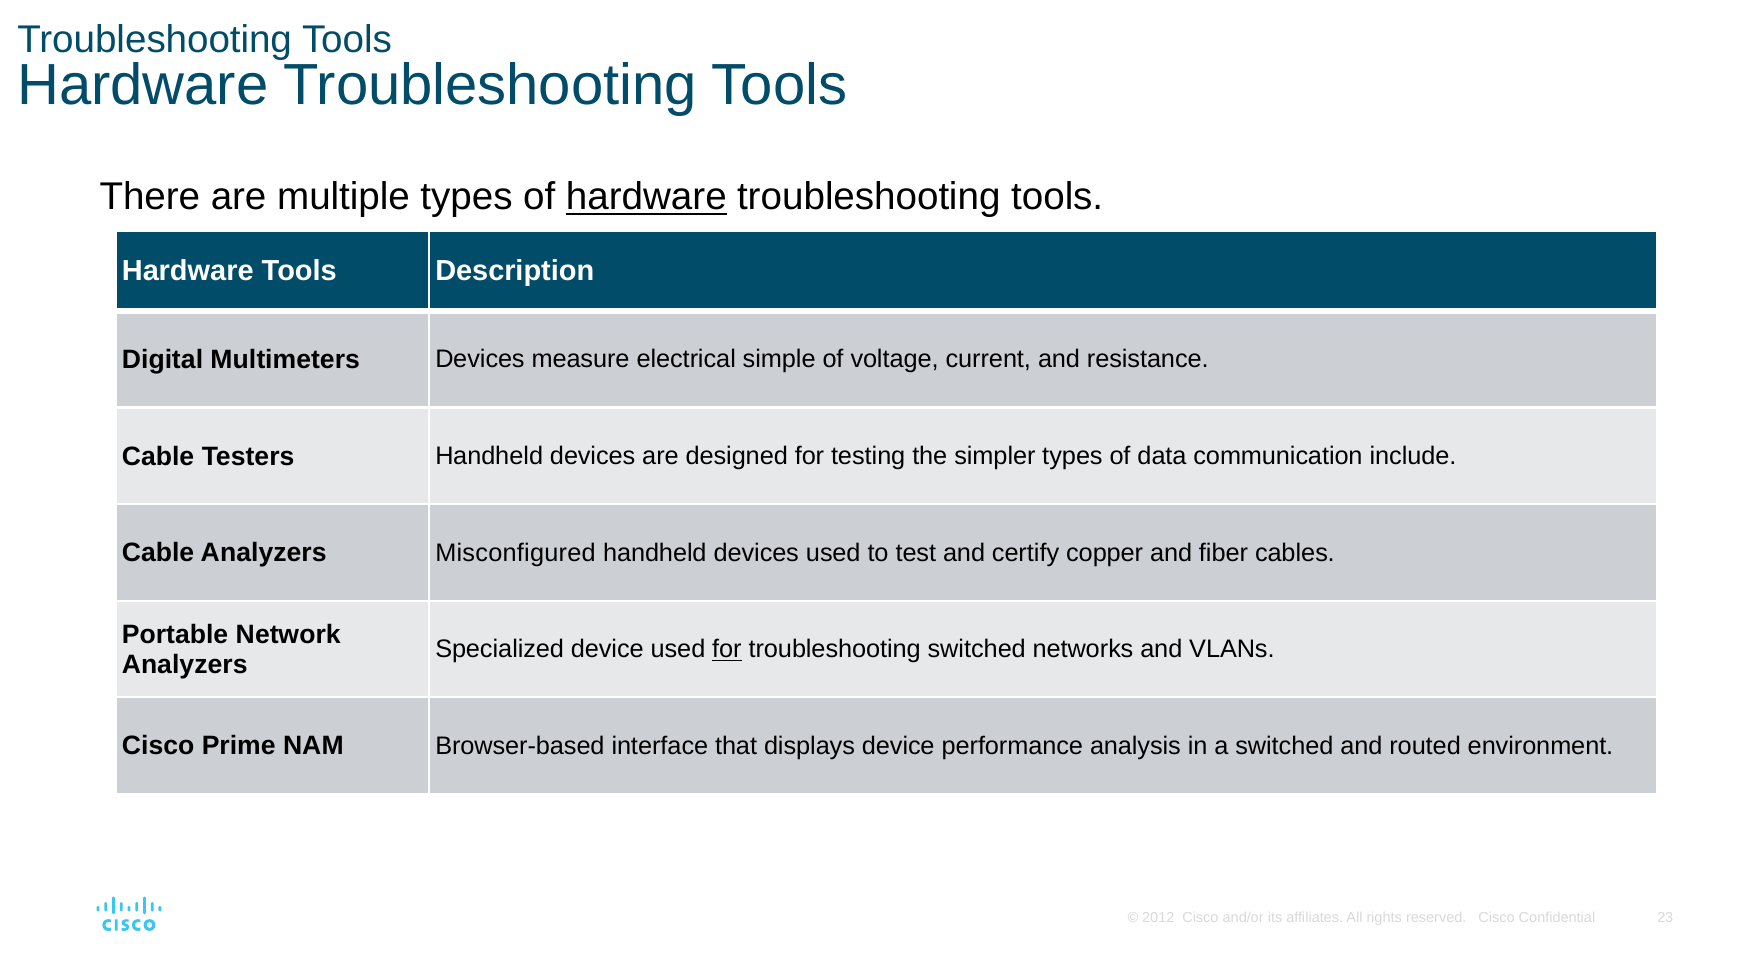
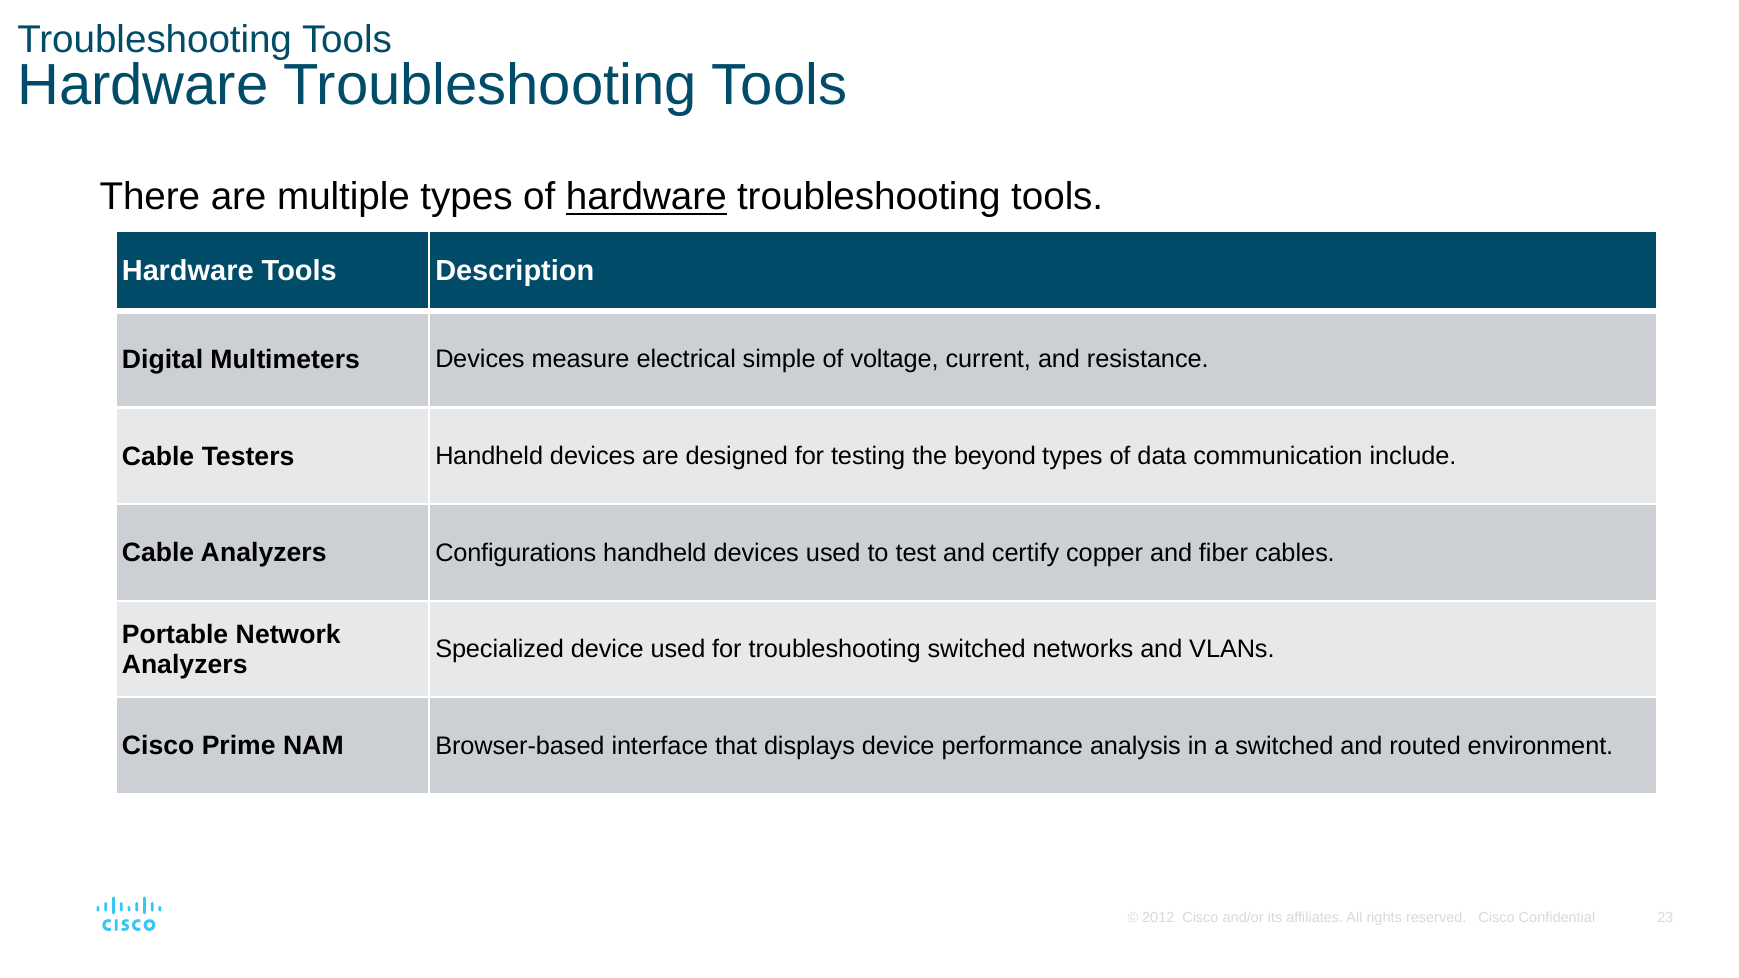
simpler: simpler -> beyond
Misconfigured: Misconfigured -> Configurations
for at (727, 650) underline: present -> none
